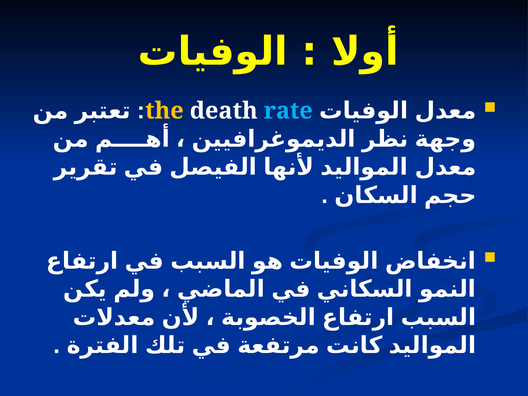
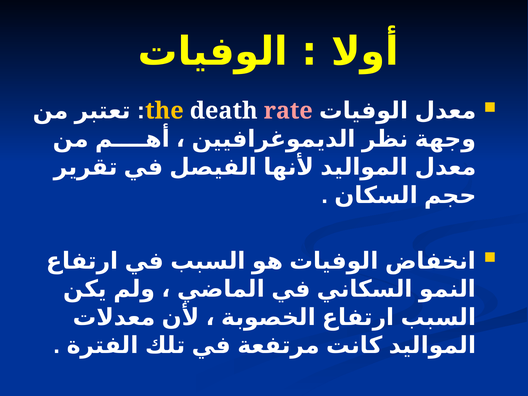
rate colour: light blue -> pink
